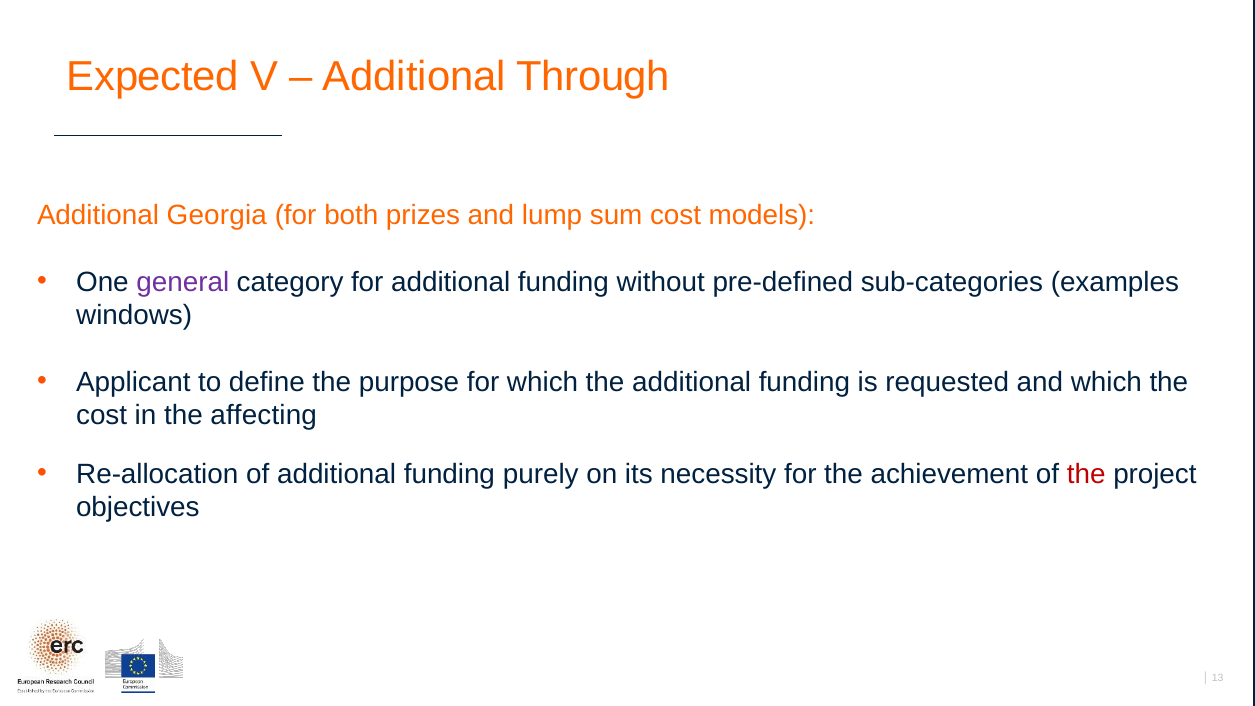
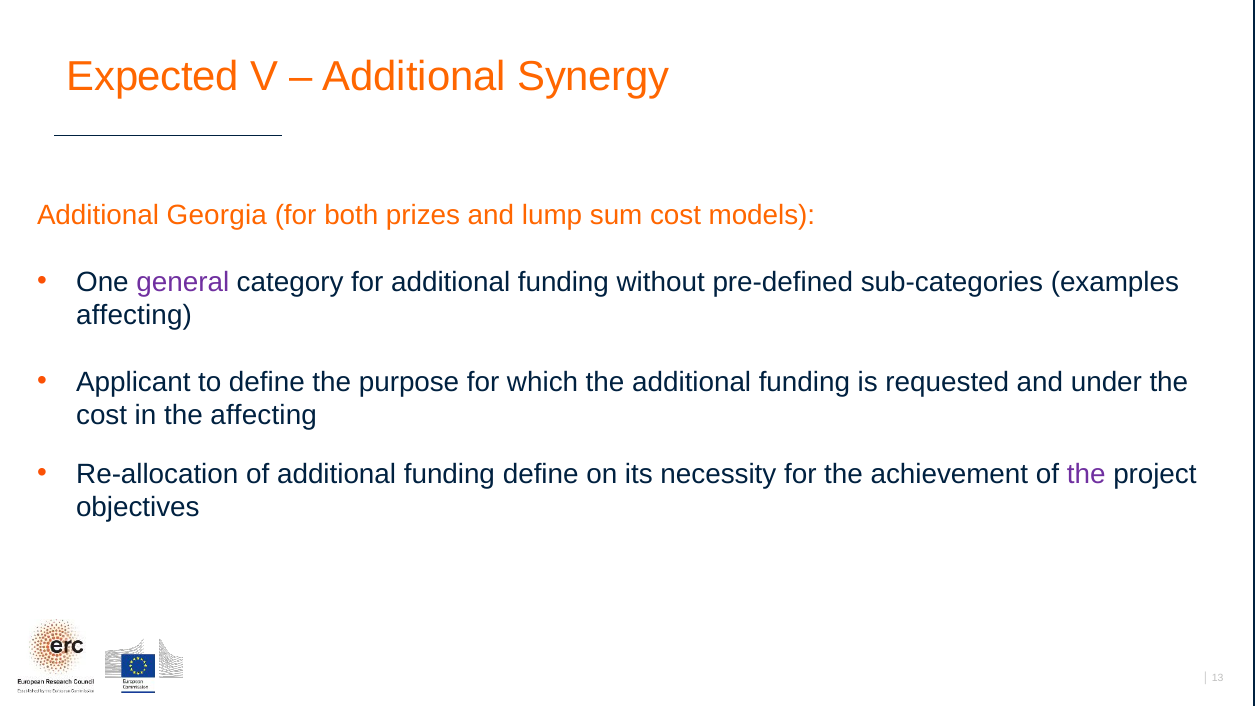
Through: Through -> Synergy
windows at (134, 315): windows -> affecting
and which: which -> under
funding purely: purely -> define
the at (1086, 474) colour: red -> purple
